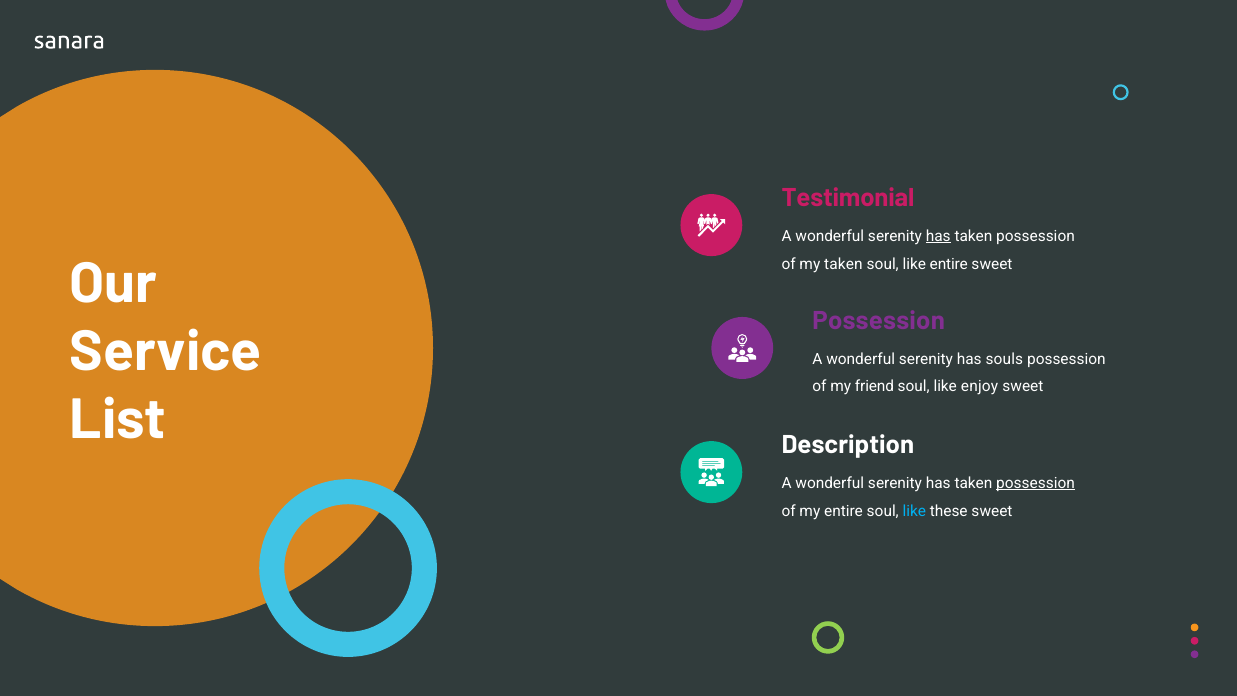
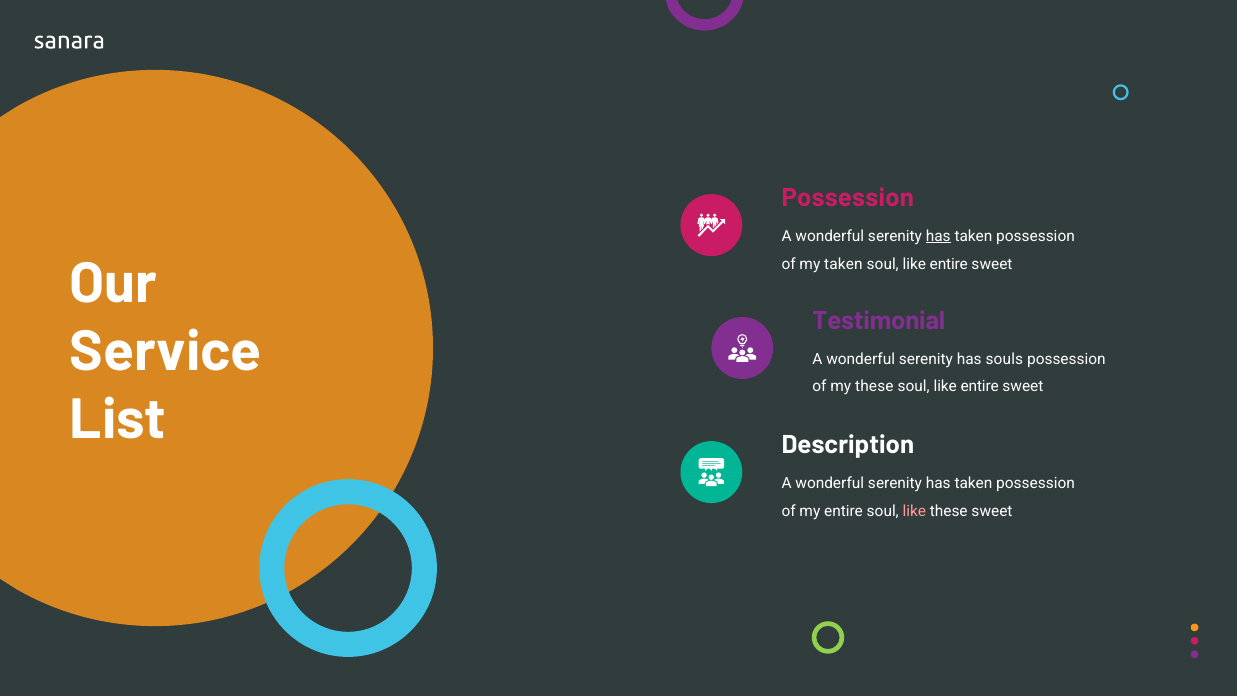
Testimonial at (848, 198): Testimonial -> Possession
Possession at (879, 321): Possession -> Testimonial
my friend: friend -> these
enjoy at (980, 387): enjoy -> entire
possession at (1036, 483) underline: present -> none
like at (914, 511) colour: light blue -> pink
